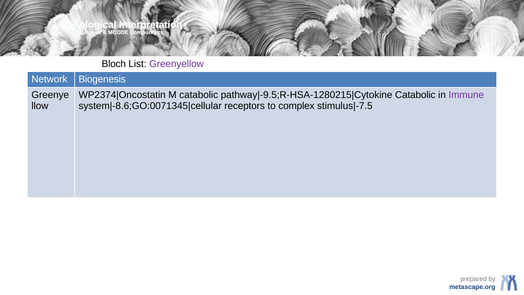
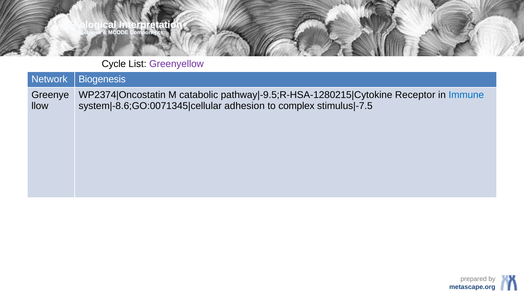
Bloch: Bloch -> Cycle
Catabolic at (415, 95): Catabolic -> Receptor
Immune colour: purple -> blue
receptors: receptors -> adhesion
